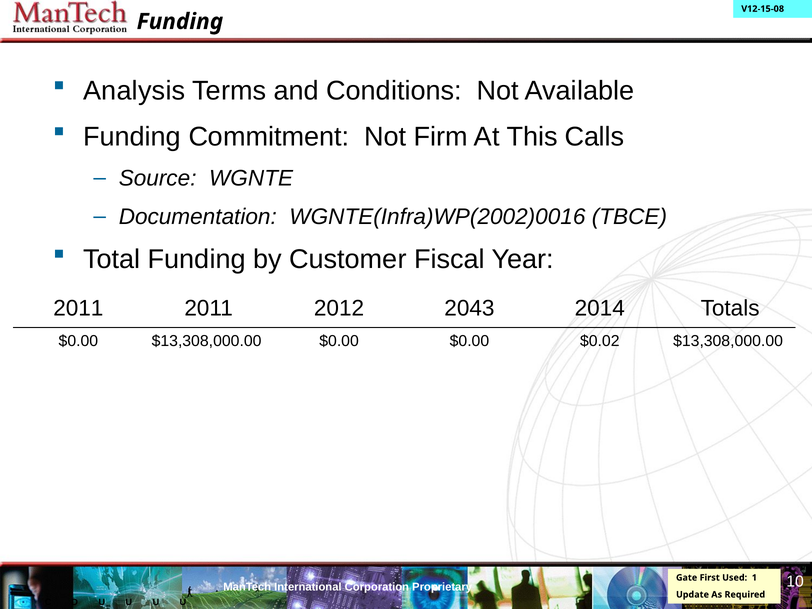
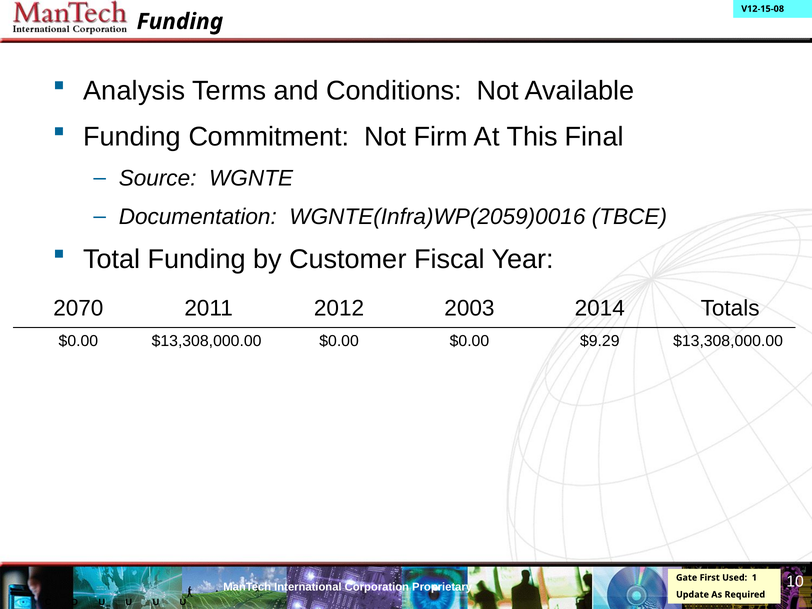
Calls: Calls -> Final
WGNTE(Infra)WP(2002)0016: WGNTE(Infra)WP(2002)0016 -> WGNTE(Infra)WP(2059)0016
2011 at (78, 308): 2011 -> 2070
2043: 2043 -> 2003
$0.02: $0.02 -> $9.29
